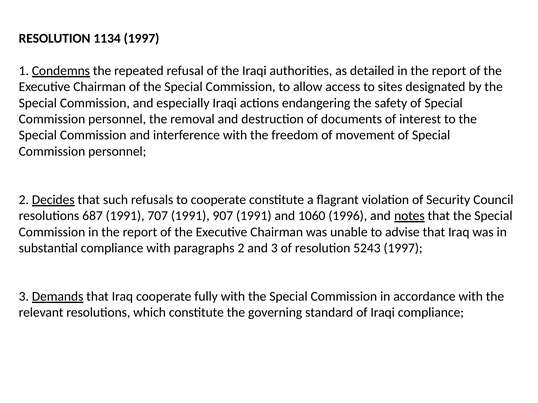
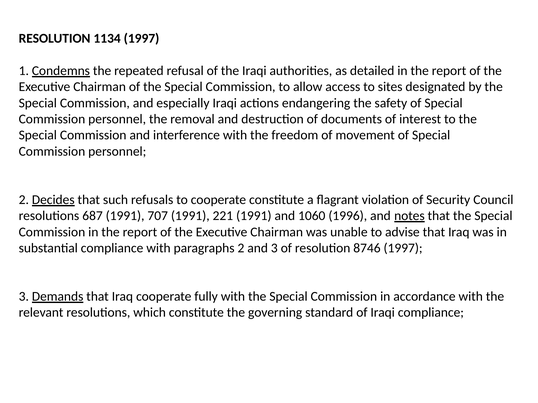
907: 907 -> 221
5243: 5243 -> 8746
